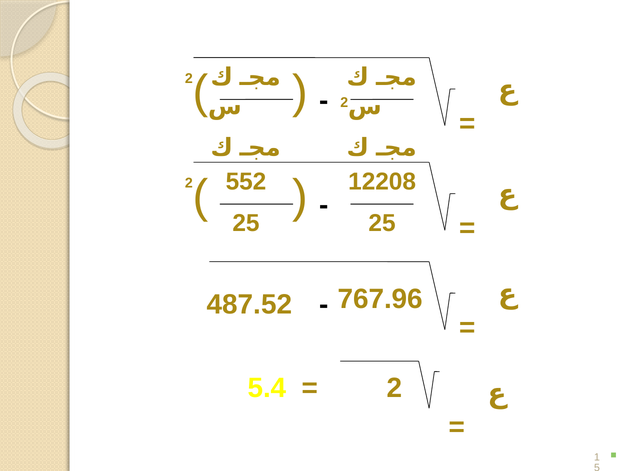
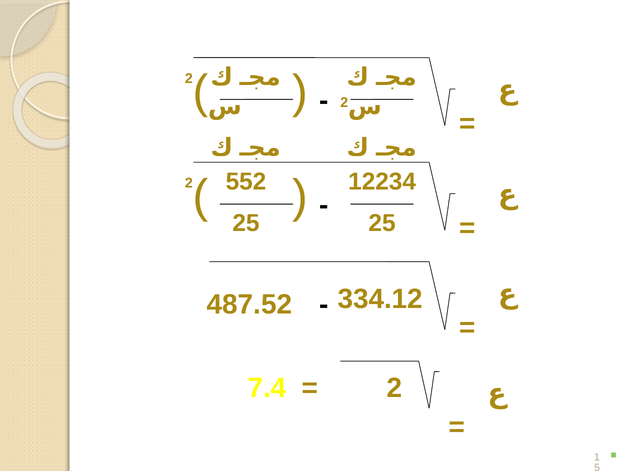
12208: 12208 -> 12234
767.96: 767.96 -> 334.12
5.4: 5.4 -> 7.4
